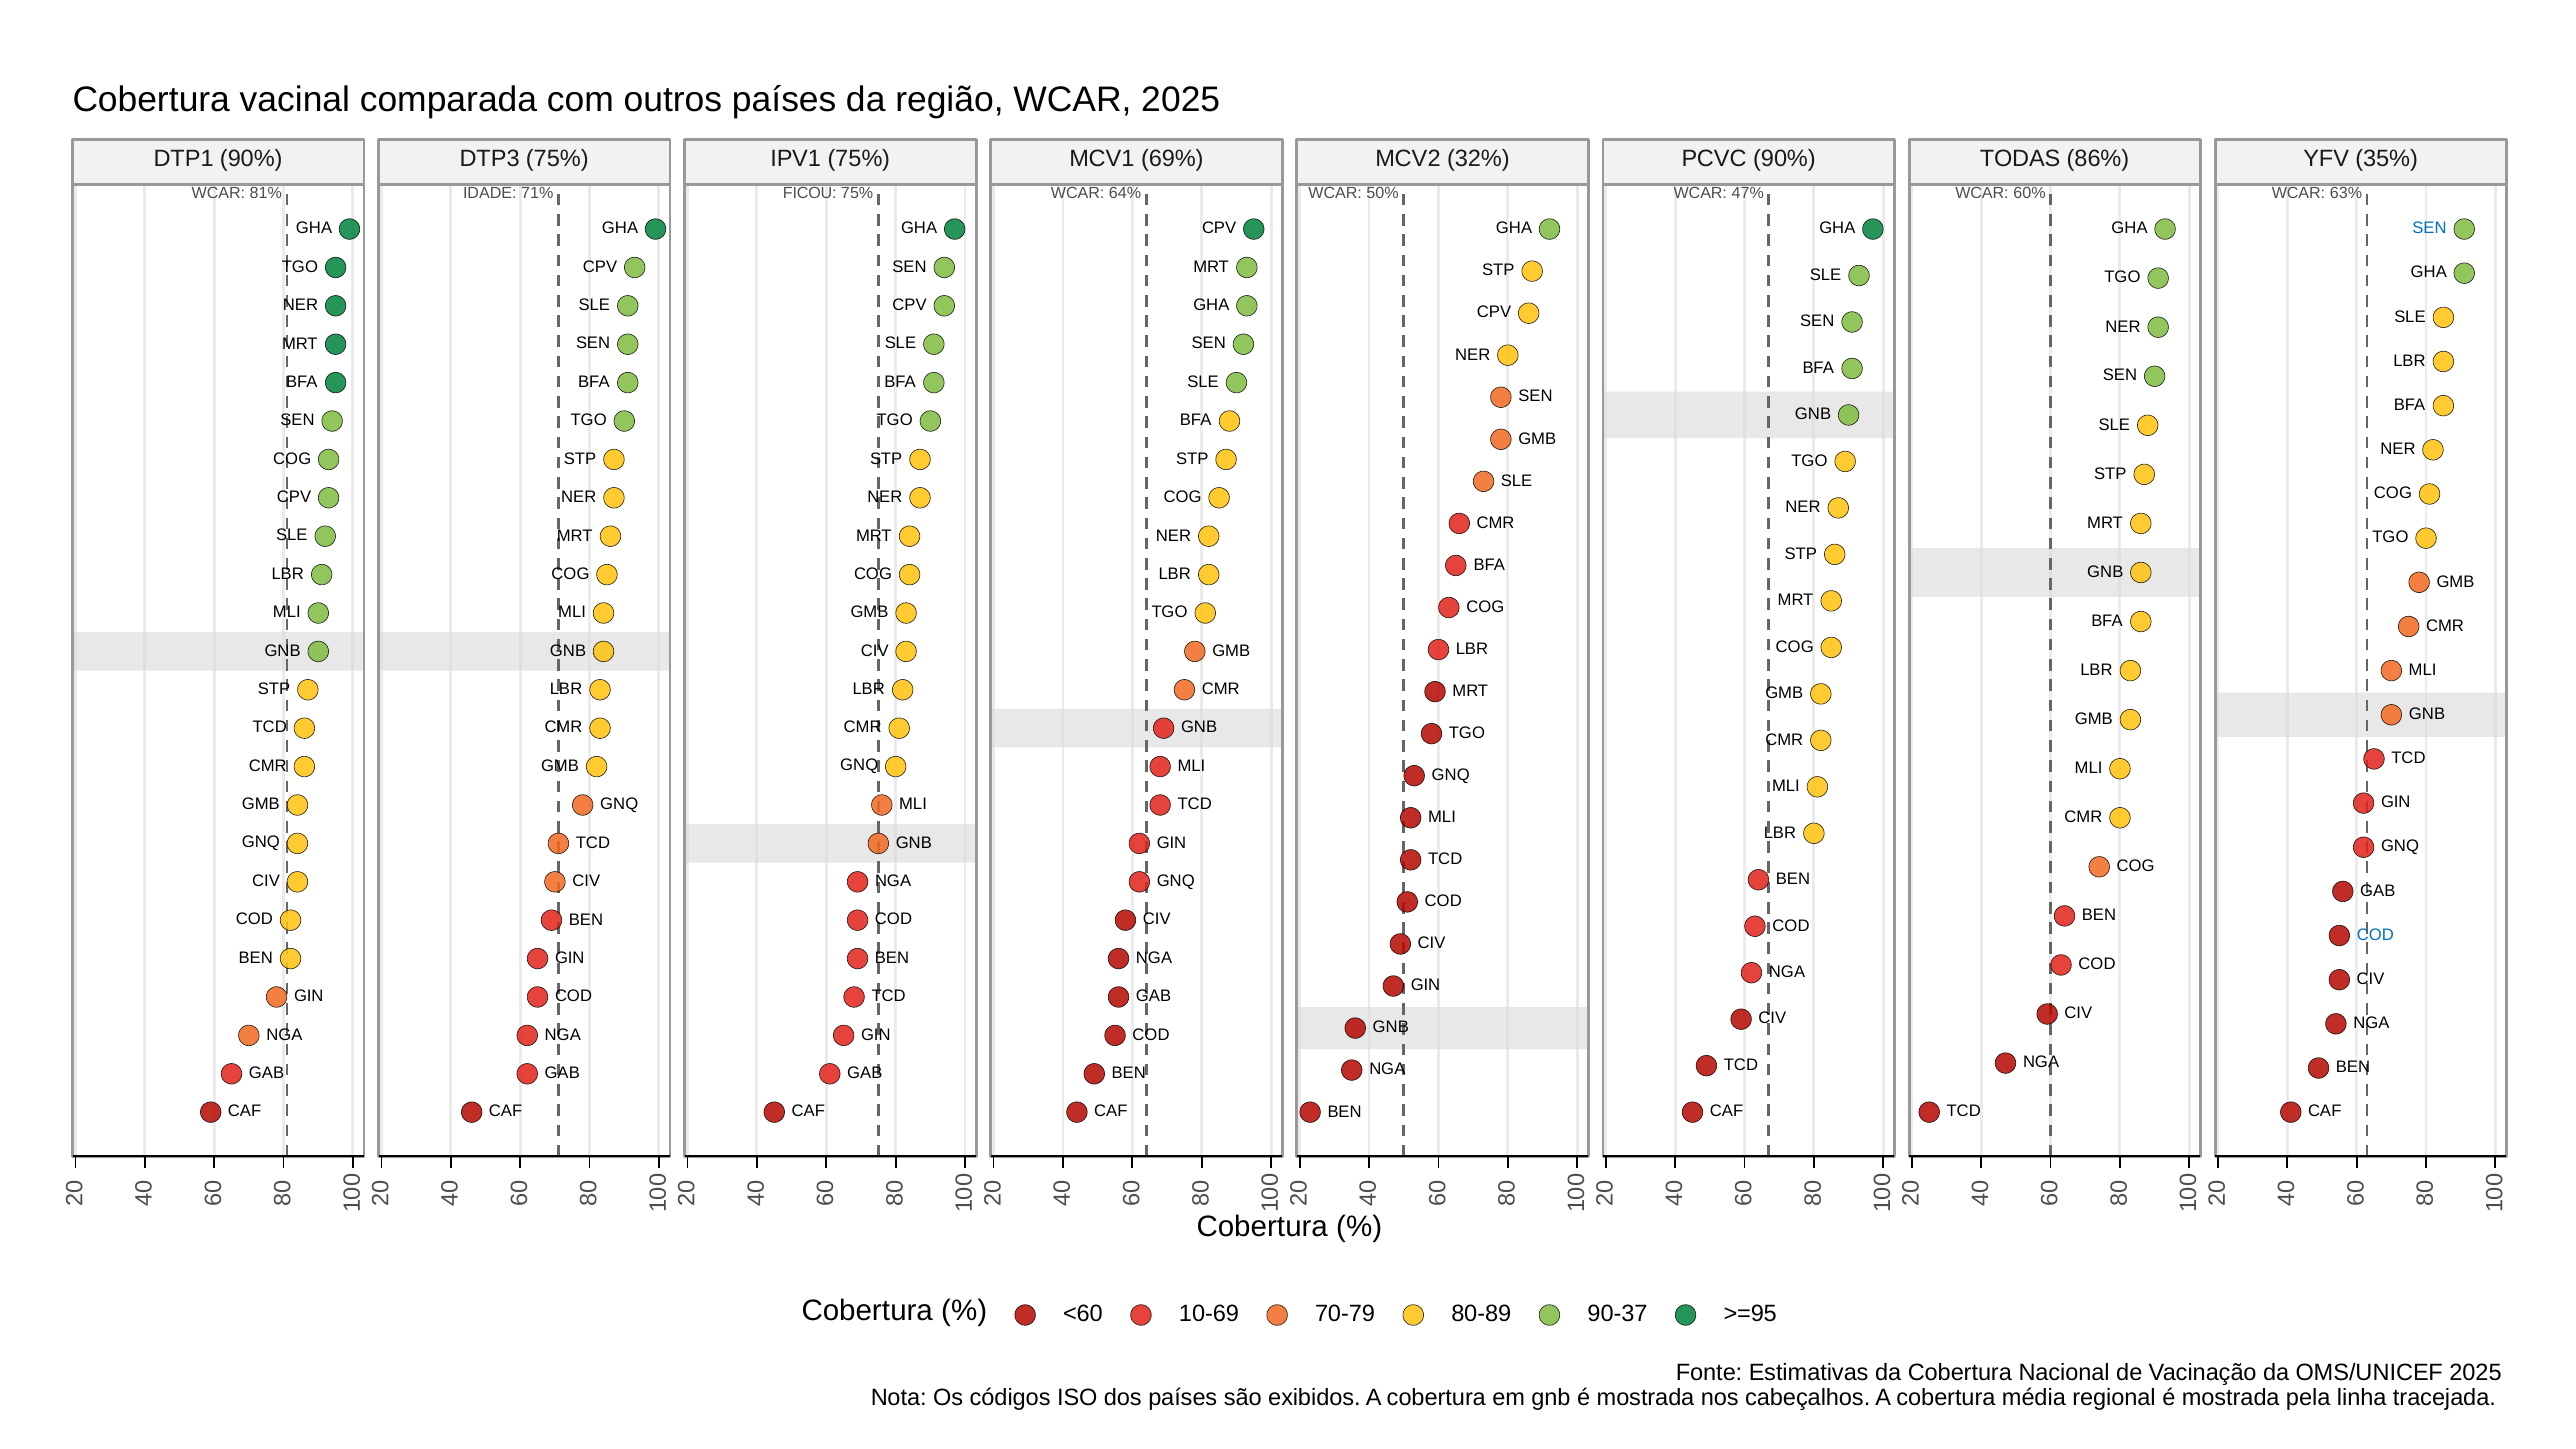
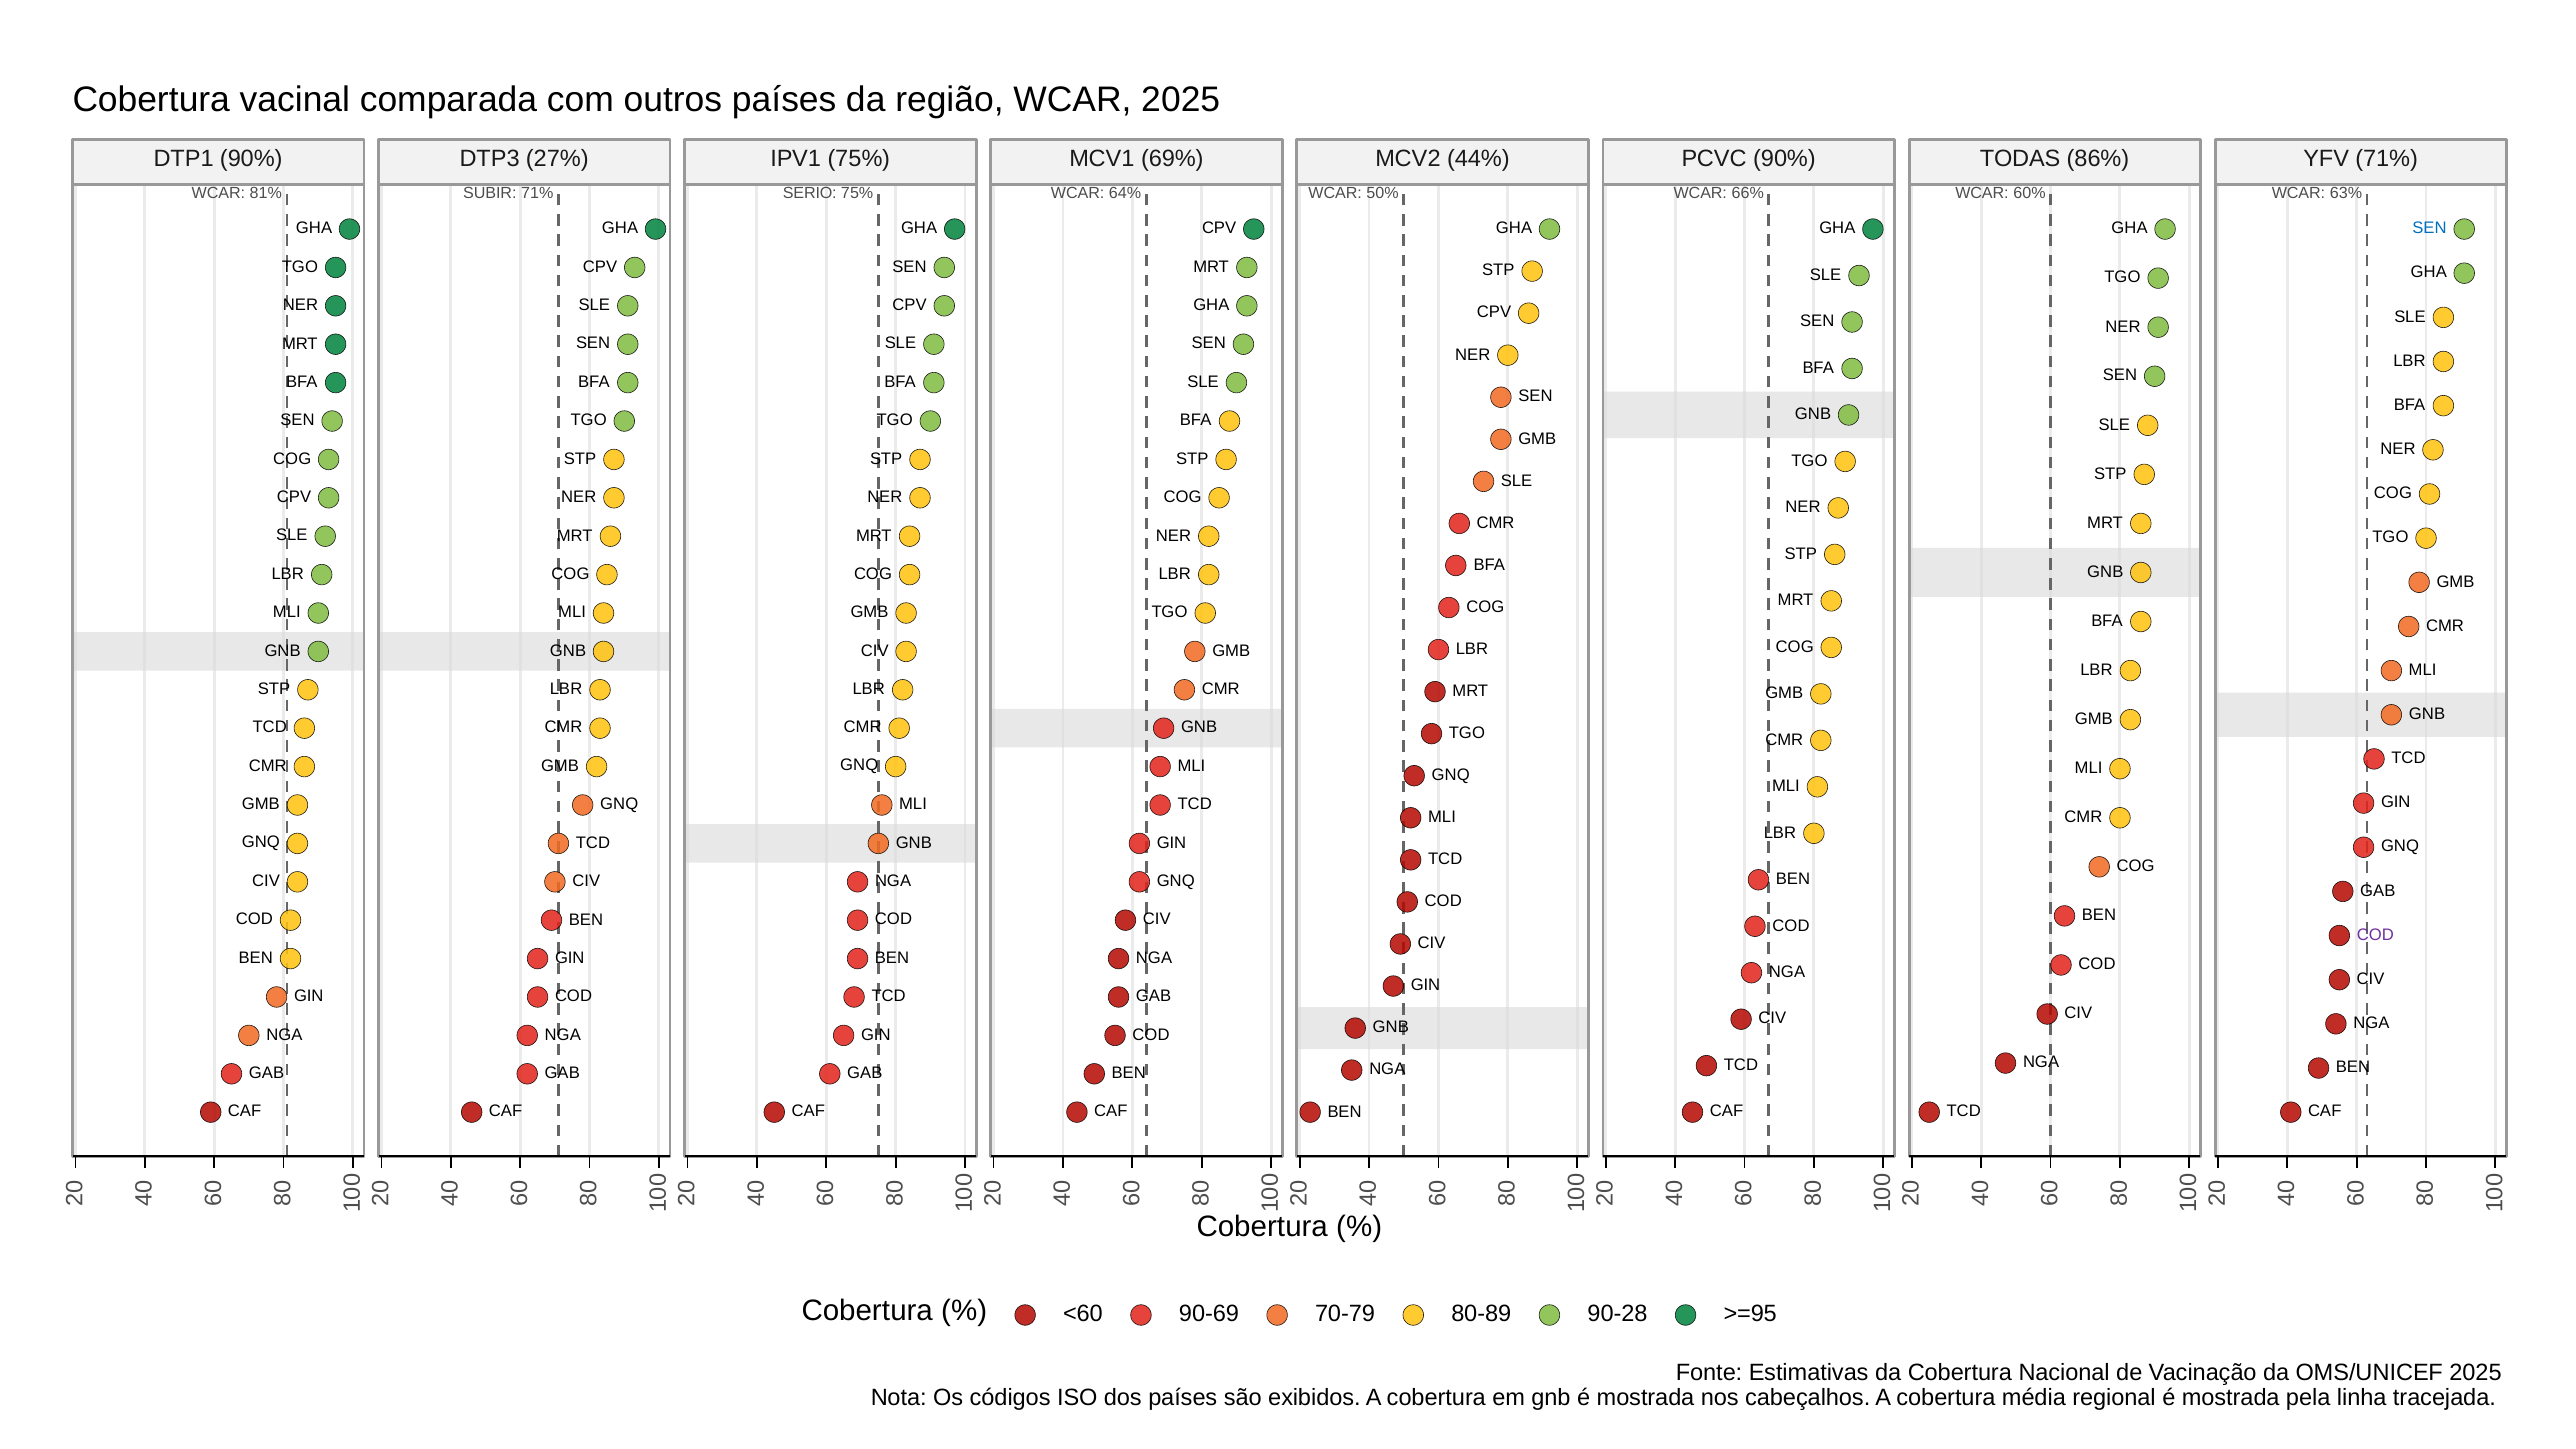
DTP3 75%: 75% -> 27%
32%: 32% -> 44%
YFV 35%: 35% -> 71%
IDADE: IDADE -> SUBIR
FICOU: FICOU -> SÉRIO
47%: 47% -> 66%
COD at (2375, 935) colour: blue -> purple
10-69: 10-69 -> 90-69
90-37: 90-37 -> 90-28
